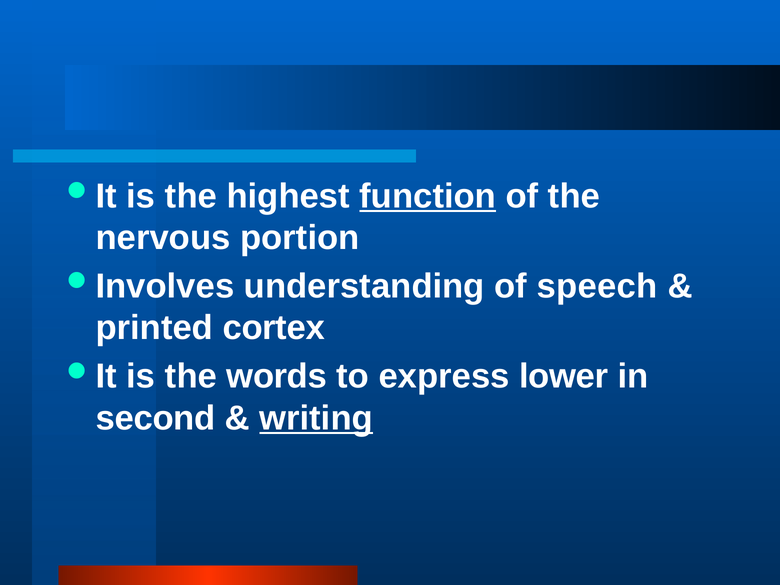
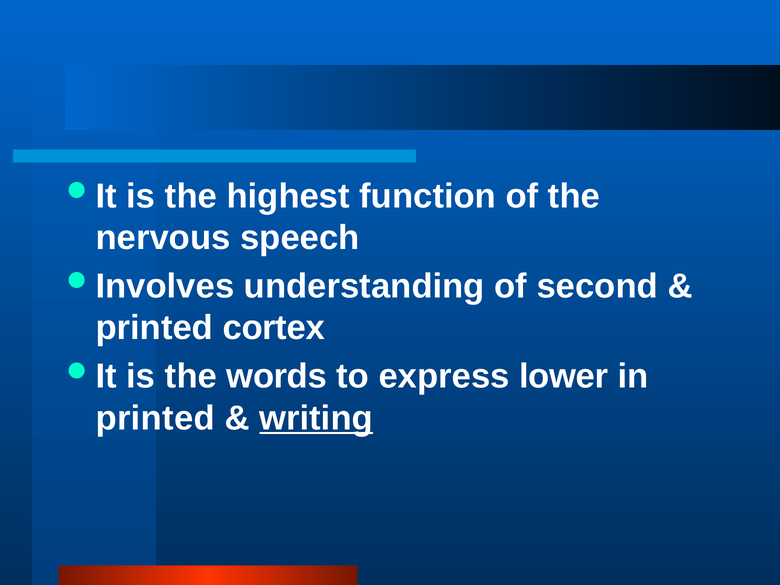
function underline: present -> none
portion: portion -> speech
speech: speech -> second
second at (155, 418): second -> printed
